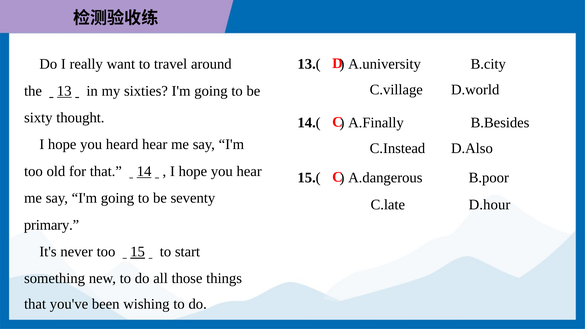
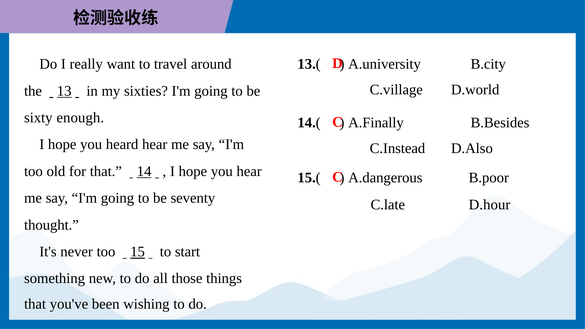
thought: thought -> enough
primary: primary -> thought
